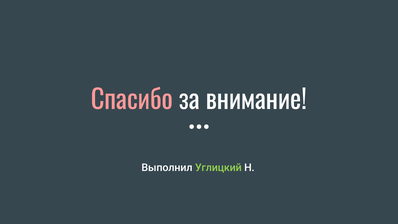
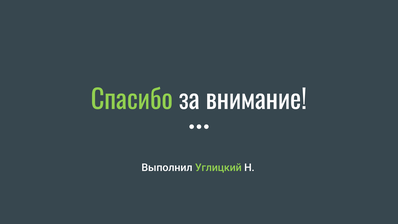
Спасибо colour: pink -> light green
